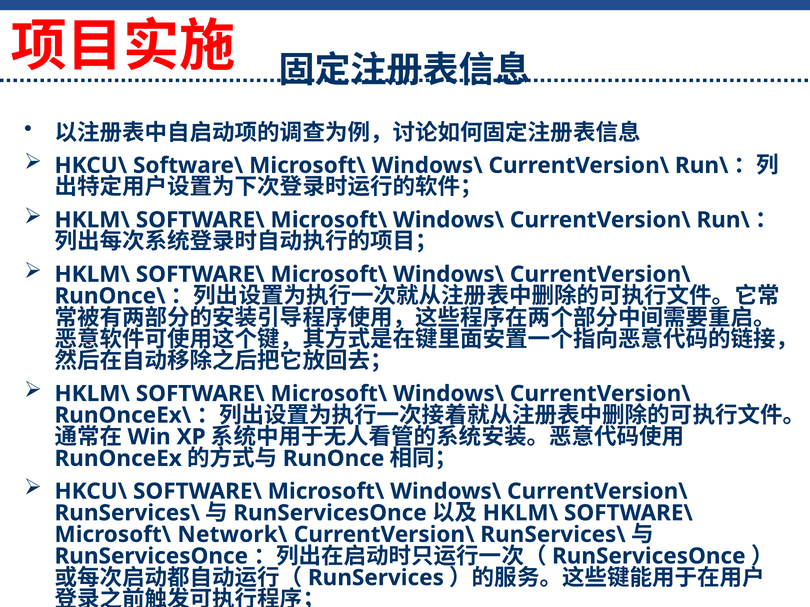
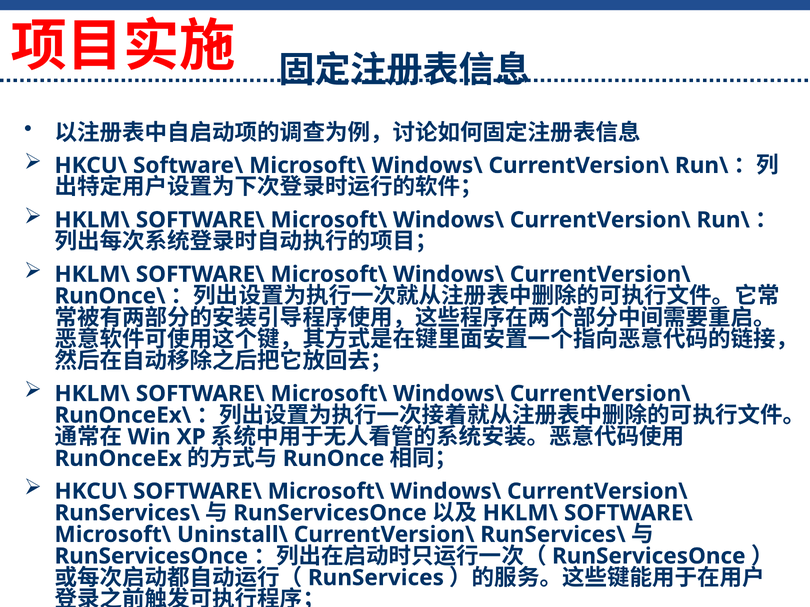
Network\: Network\ -> Uninstall\
